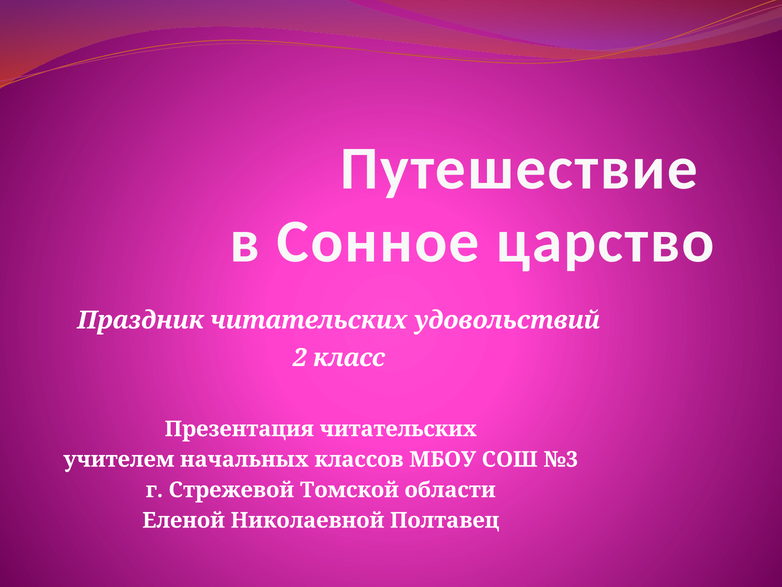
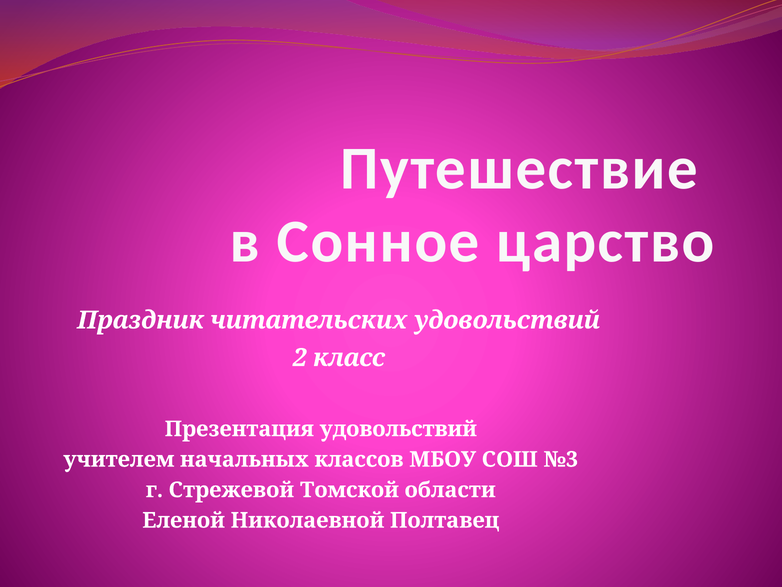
Презентация читательских: читательских -> удовольствий
